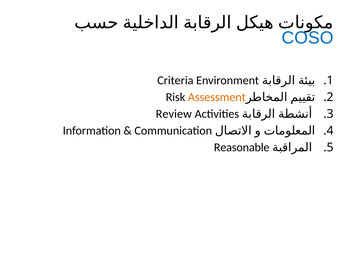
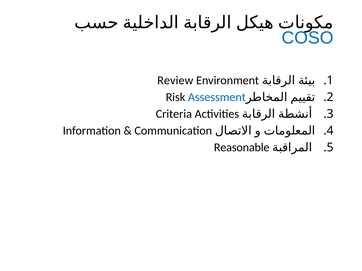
Criteria: Criteria -> Review
Assessment colour: orange -> blue
Review: Review -> Criteria
